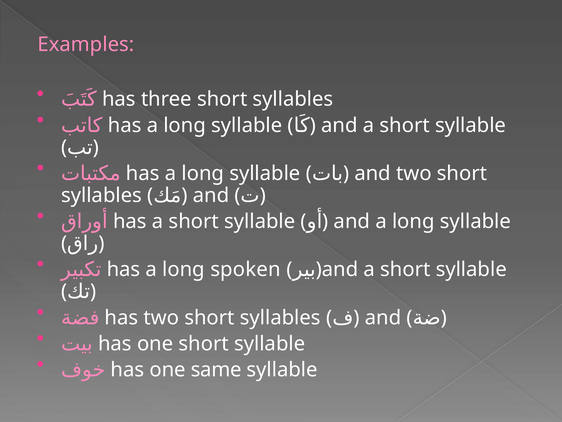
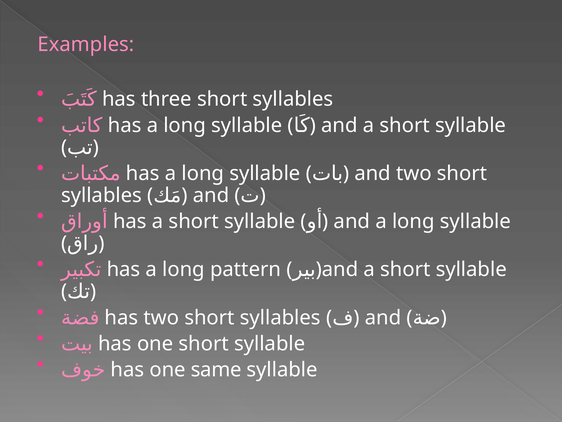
spoken: spoken -> pattern
